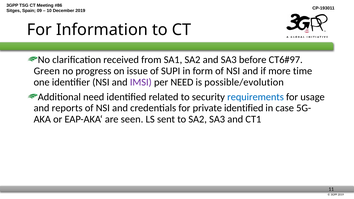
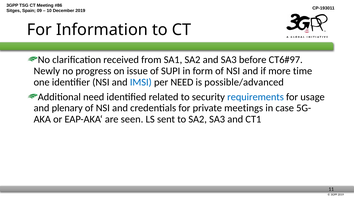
Green: Green -> Newly
IMSI colour: purple -> blue
possible/evolution: possible/evolution -> possible/advanced
reports: reports -> plenary
private identified: identified -> meetings
